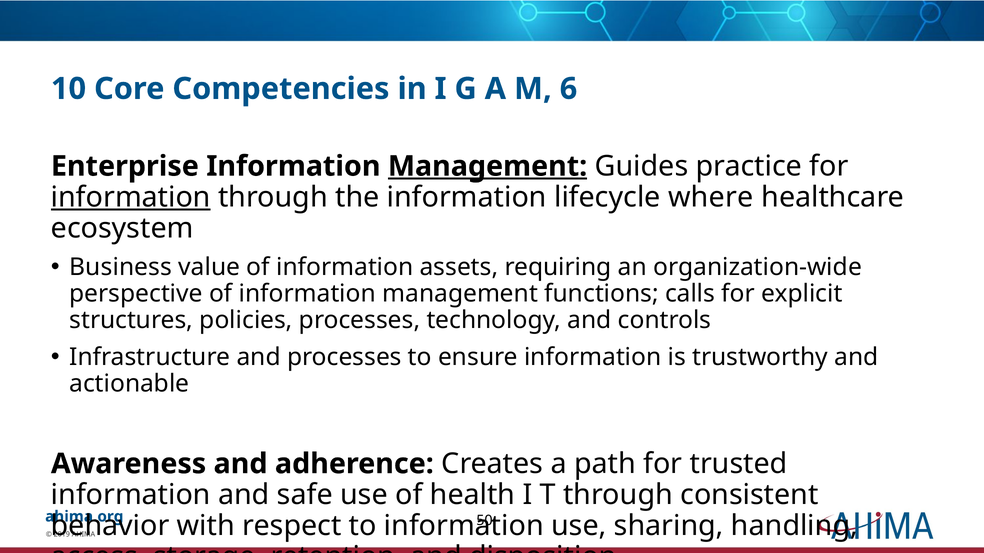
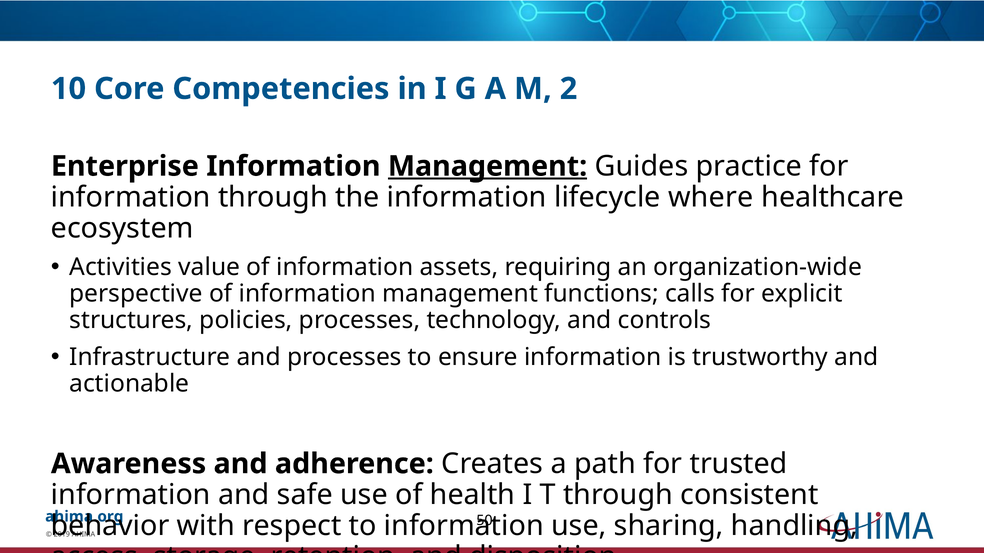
6: 6 -> 2
information at (131, 197) underline: present -> none
Business: Business -> Activities
